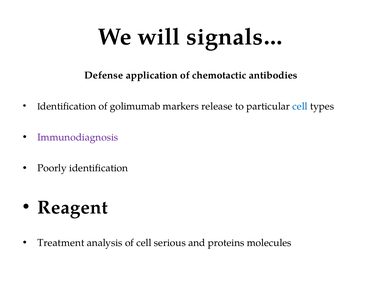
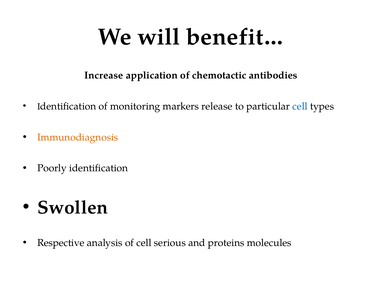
signals…: signals… -> benefit…
Defense: Defense -> Increase
golimumab: golimumab -> monitoring
Immunodiagnosis colour: purple -> orange
Reagent: Reagent -> Swollen
Treatment: Treatment -> Respective
